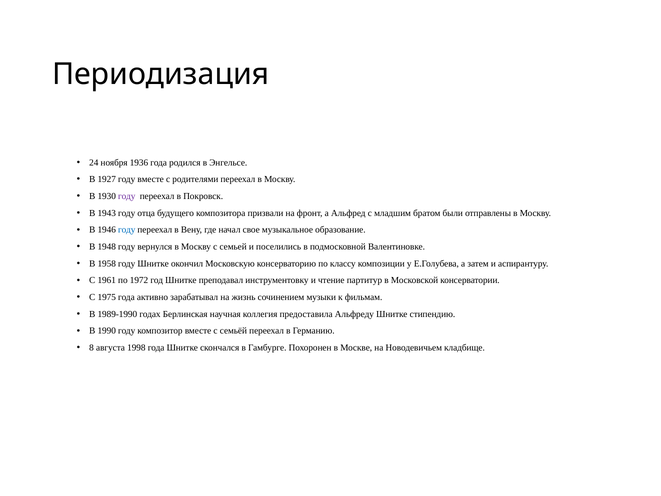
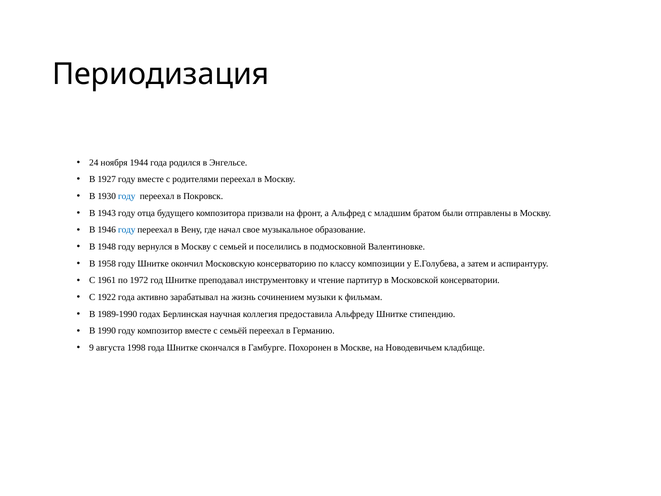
1936: 1936 -> 1944
году at (127, 196) colour: purple -> blue
1975: 1975 -> 1922
8: 8 -> 9
